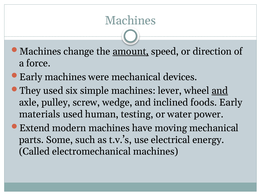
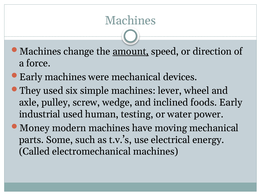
and at (220, 91) underline: present -> none
materials: materials -> industrial
Extend: Extend -> Money
